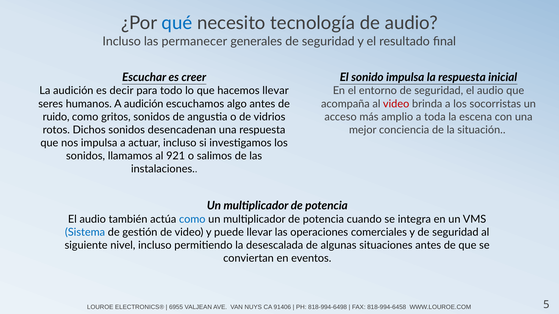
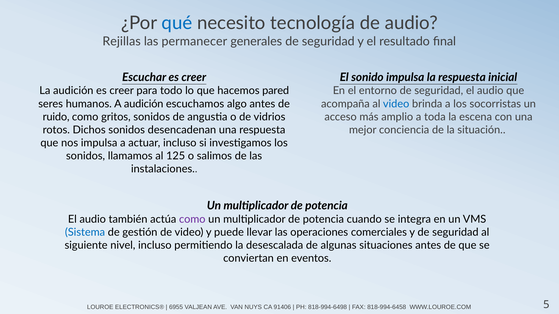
Incluso at (122, 41): Incluso -> Rejillas
audición es decir: decir -> creer
hacemos llevar: llevar -> pared
video at (396, 104) colour: red -> blue
921: 921 -> 125
como at (192, 220) colour: blue -> purple
